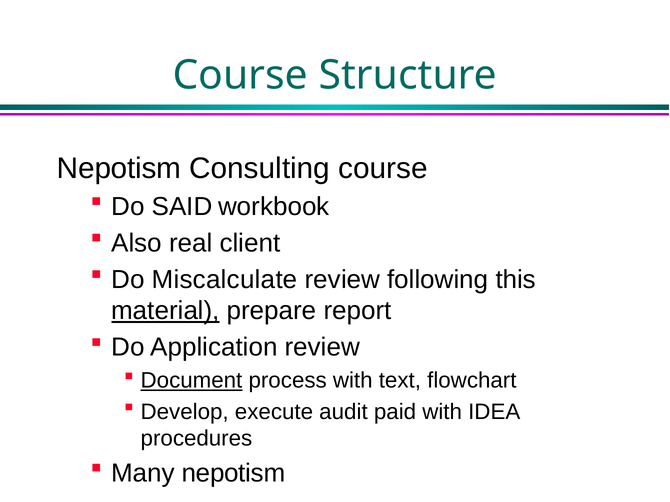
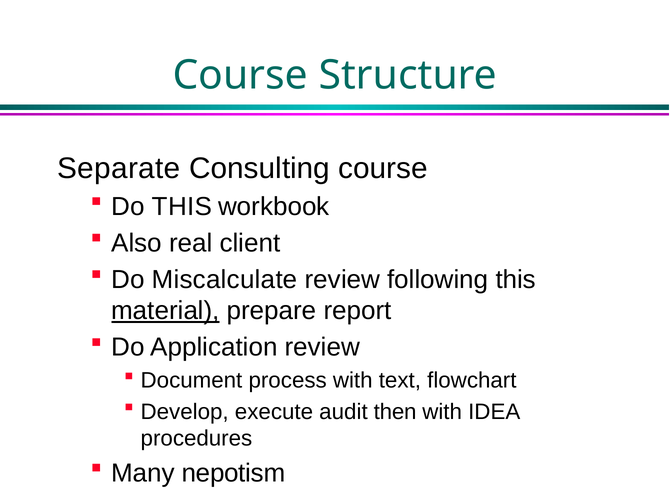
Nepotism at (119, 168): Nepotism -> Separate
Do SAID: SAID -> THIS
Document underline: present -> none
paid: paid -> then
